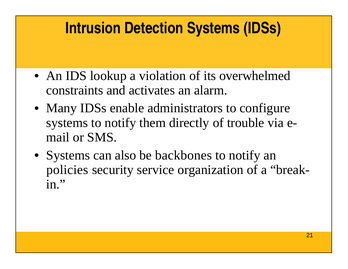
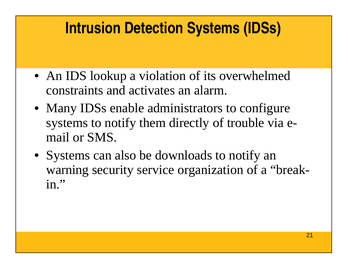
backbones: backbones -> downloads
policies: policies -> warning
